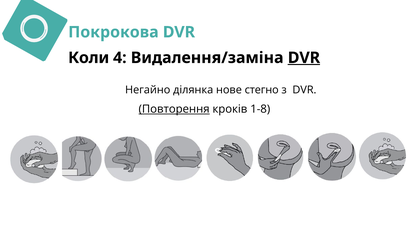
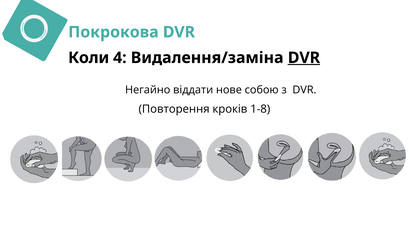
ділянка: ділянка -> віддати
стегно: стегно -> собою
Повторення underline: present -> none
